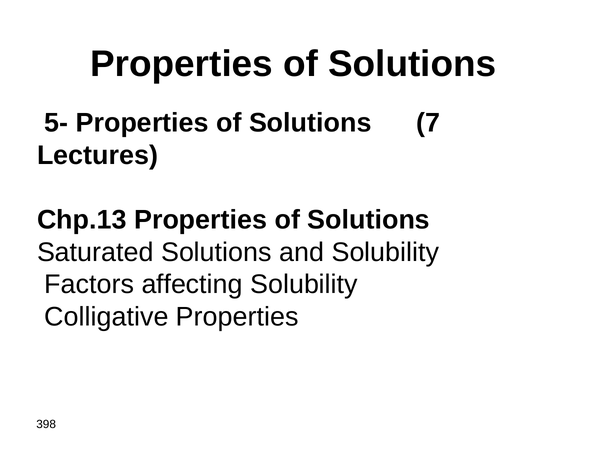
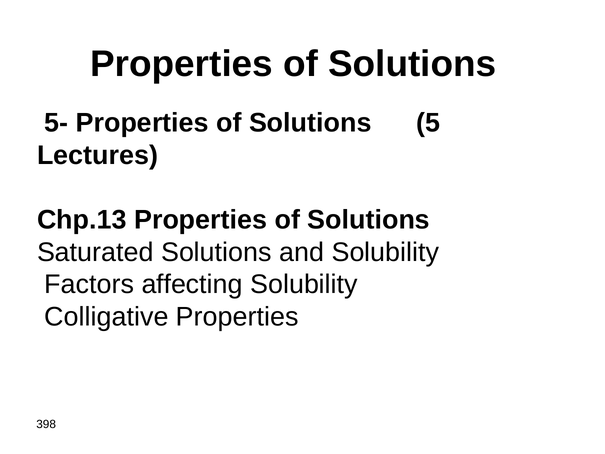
7: 7 -> 5
